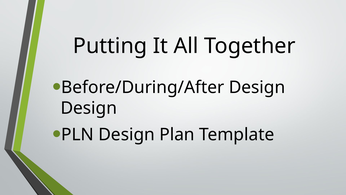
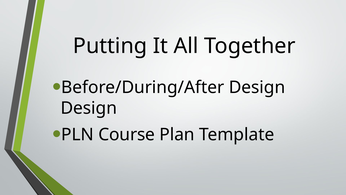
PLN Design: Design -> Course
